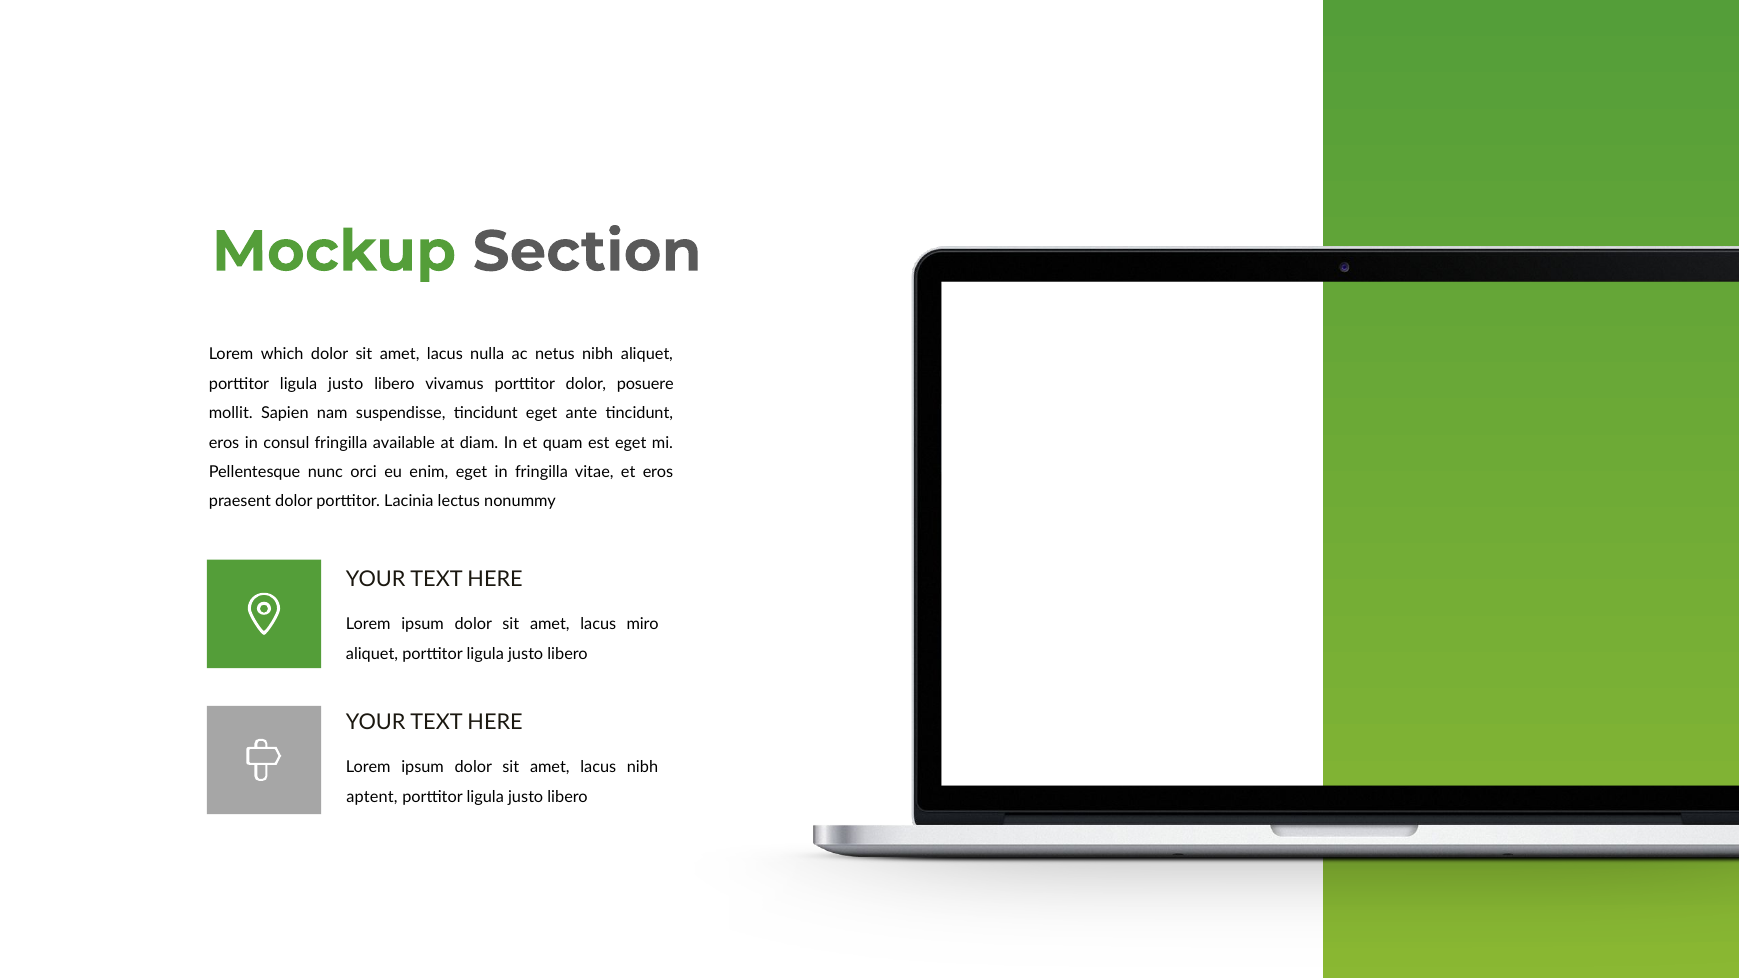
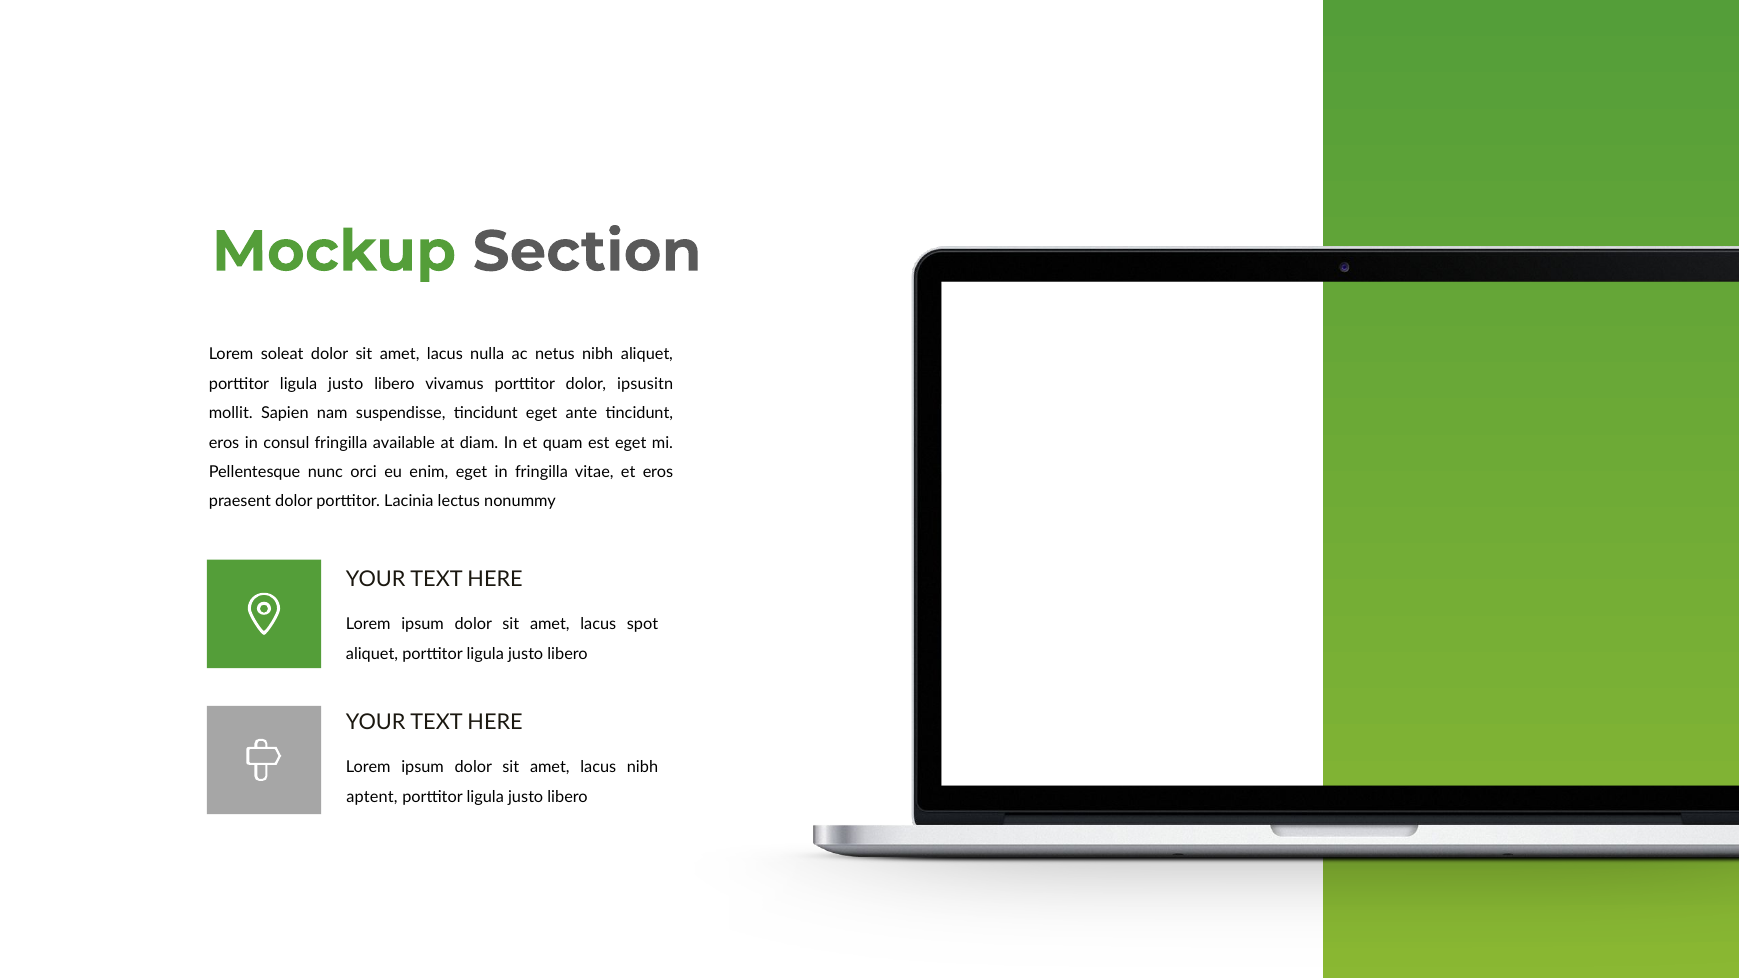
which: which -> soleat
posuere: posuere -> ipsusitn
miro: miro -> spot
